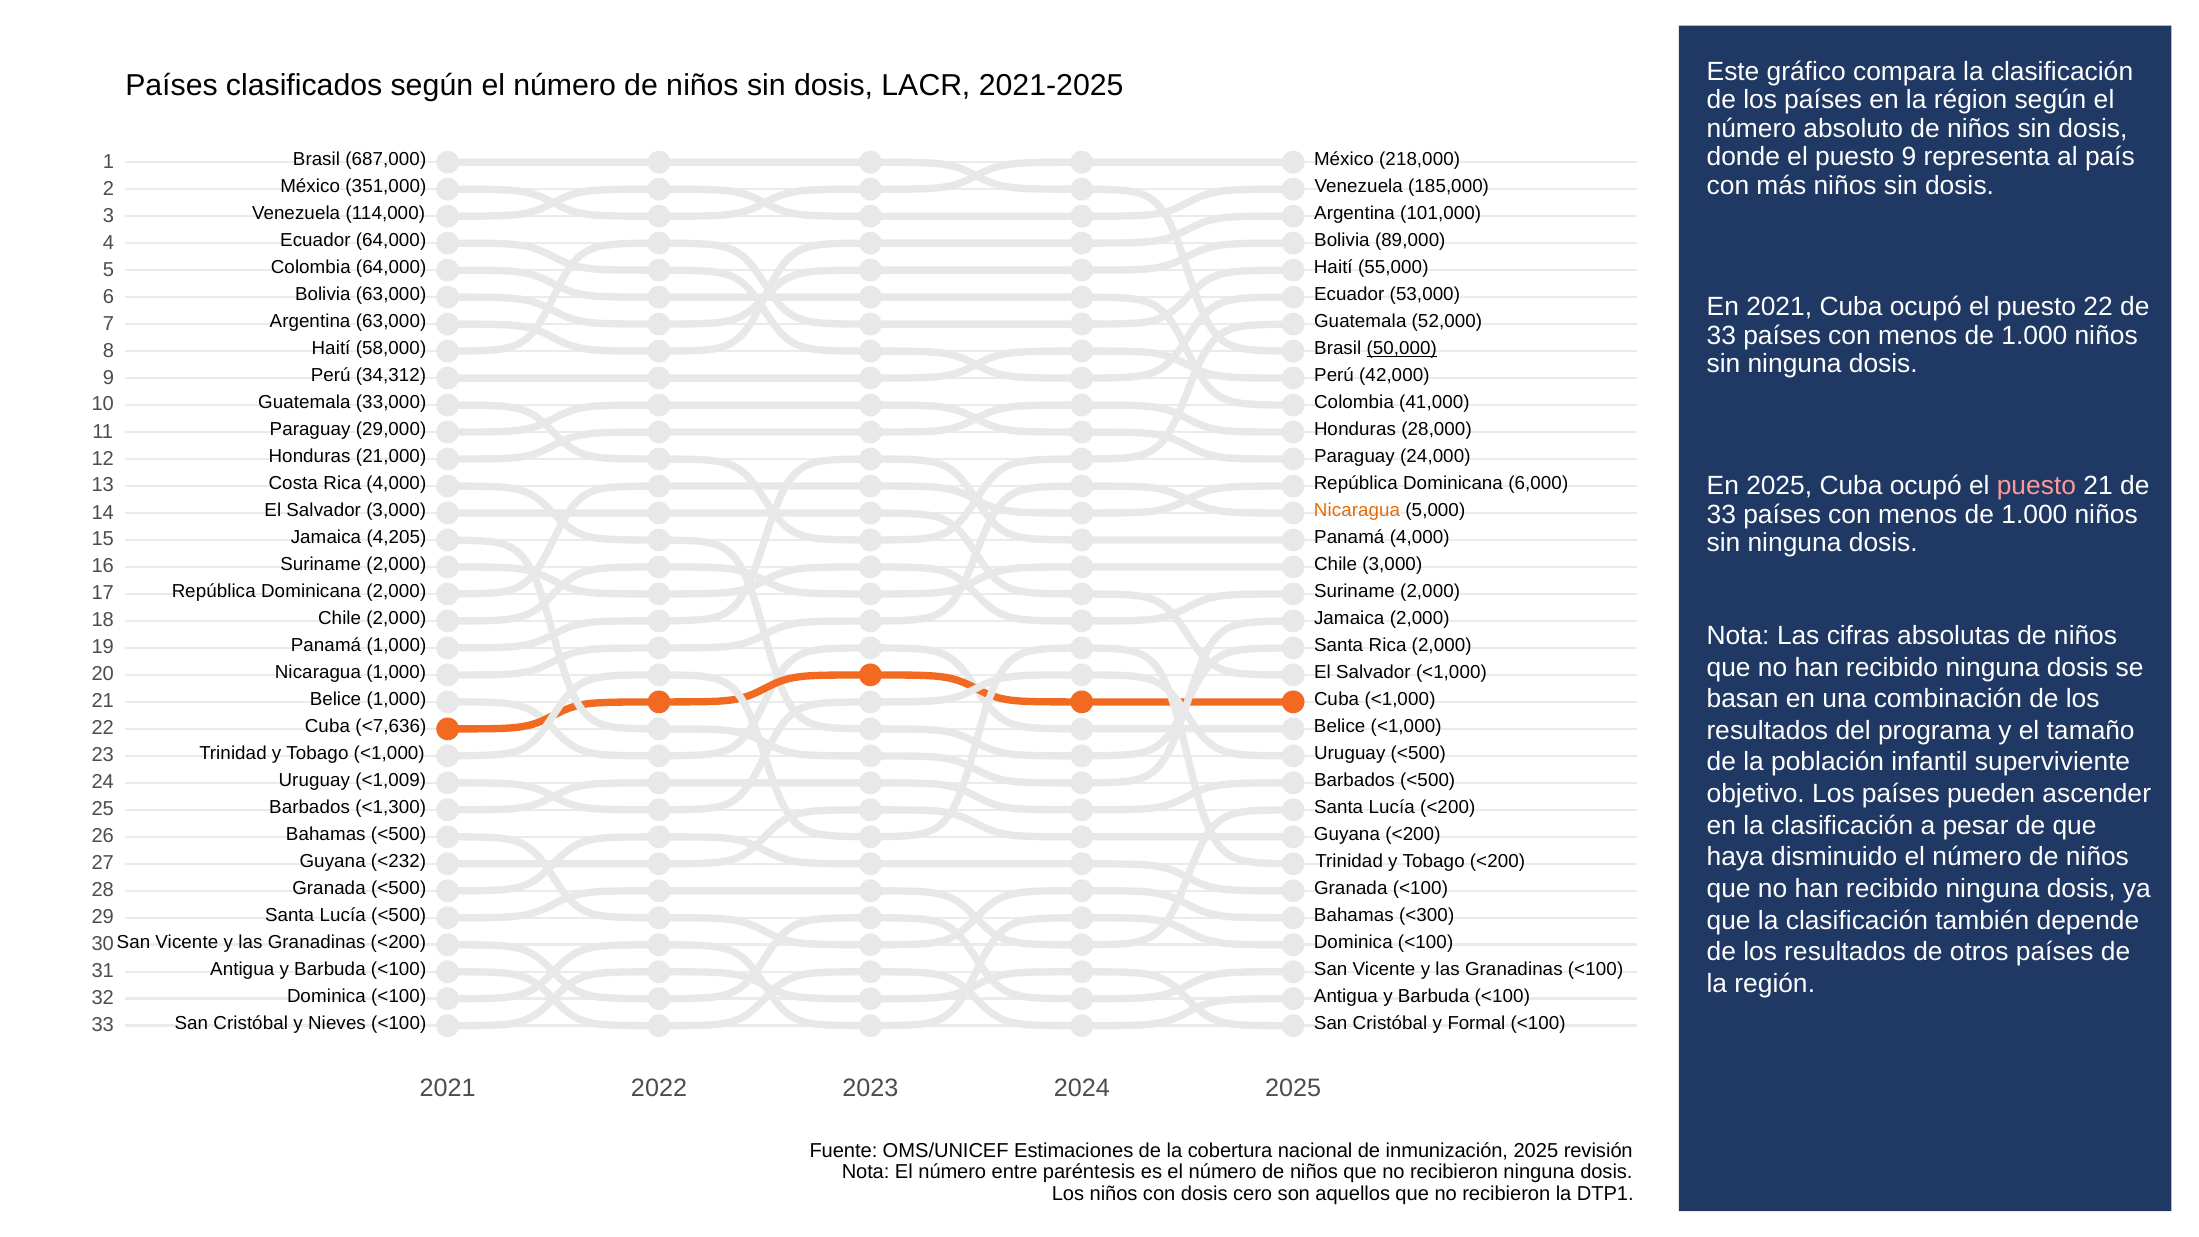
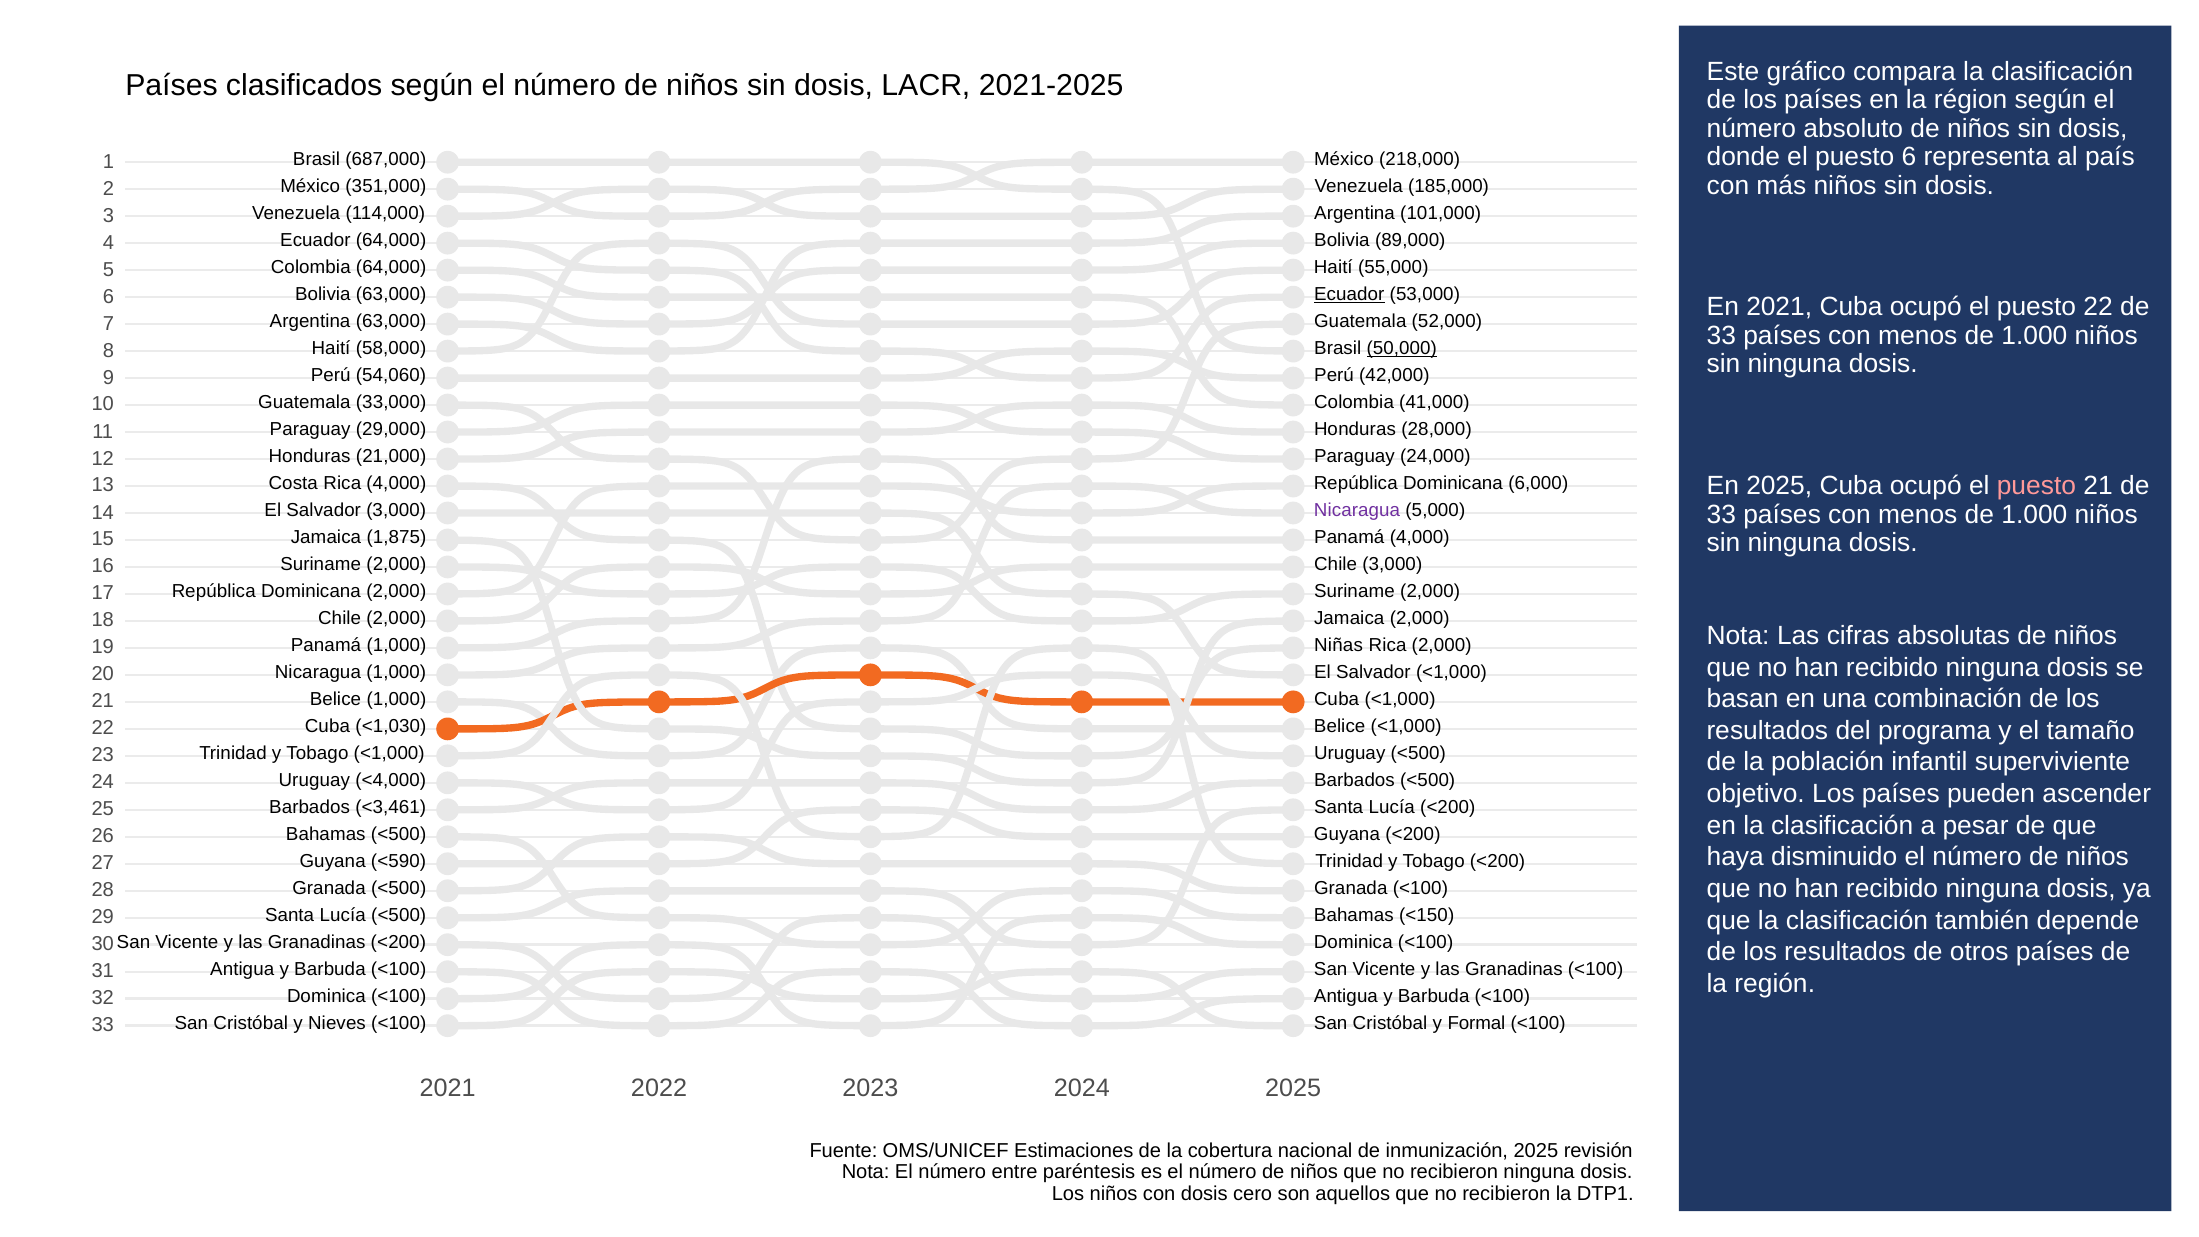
puesto 9: 9 -> 6
Ecuador at (1349, 295) underline: none -> present
34,312: 34,312 -> 54,060
Nicaragua at (1357, 510) colour: orange -> purple
4,205: 4,205 -> 1,875
Santa at (1339, 645): Santa -> Niñas
<7,636: <7,636 -> <1,030
<1,009: <1,009 -> <4,000
<1,300: <1,300 -> <3,461
<232: <232 -> <590
<300: <300 -> <150
